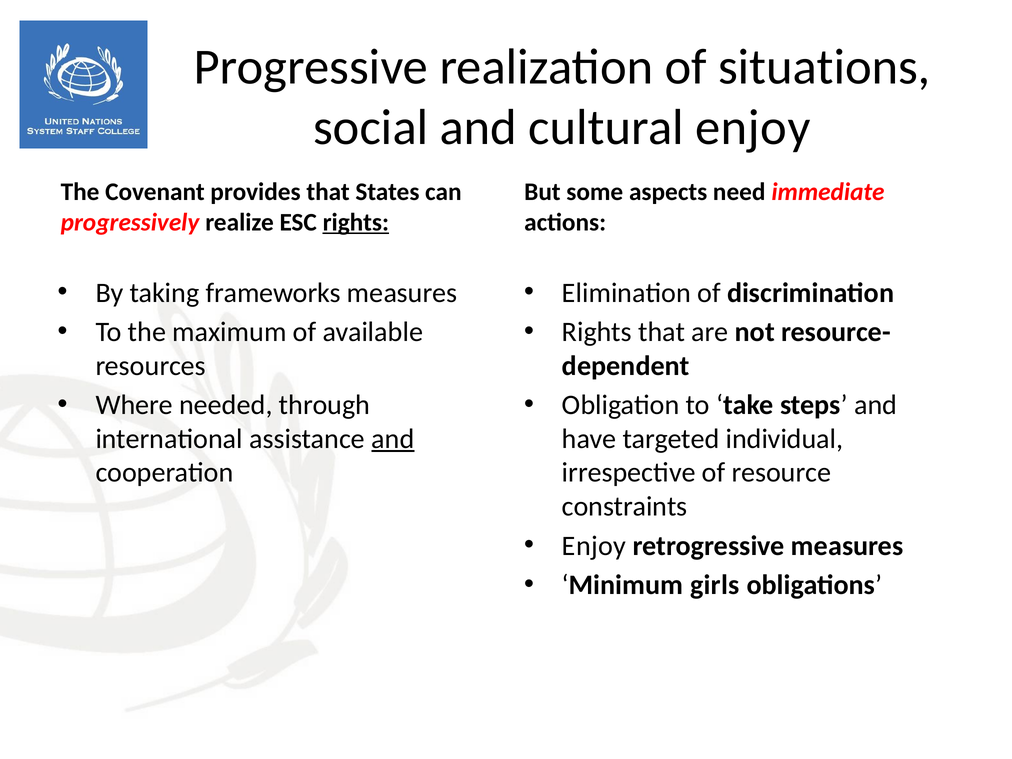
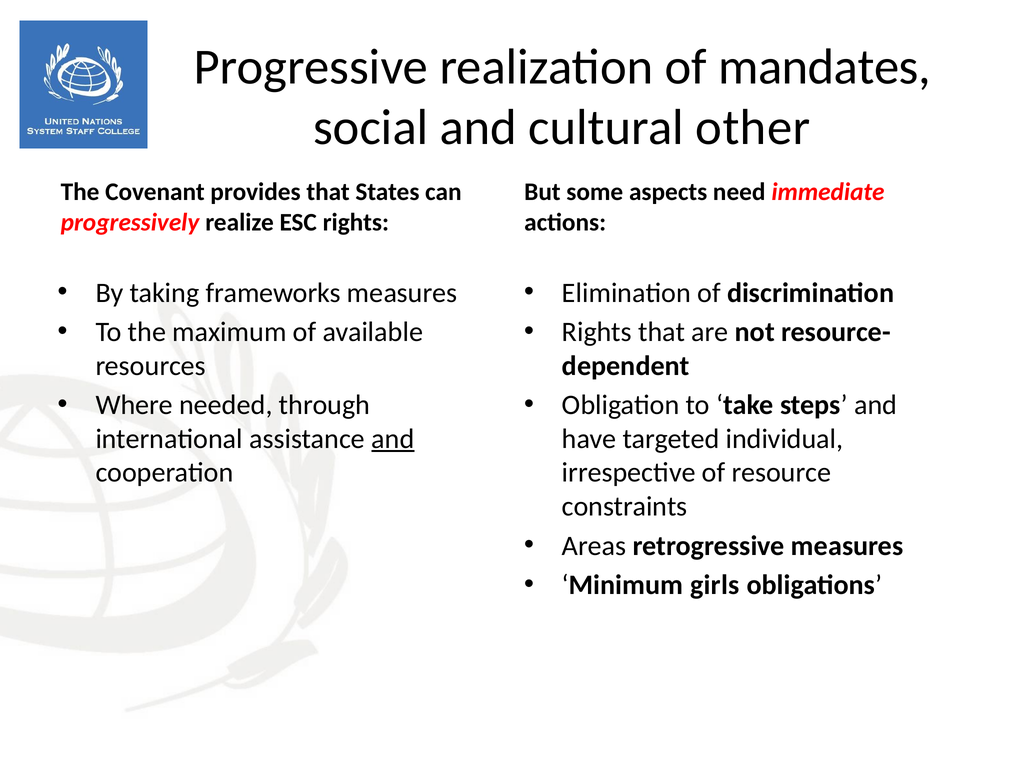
situations: situations -> mandates
cultural enjoy: enjoy -> other
rights at (356, 222) underline: present -> none
Enjoy at (594, 546): Enjoy -> Areas
